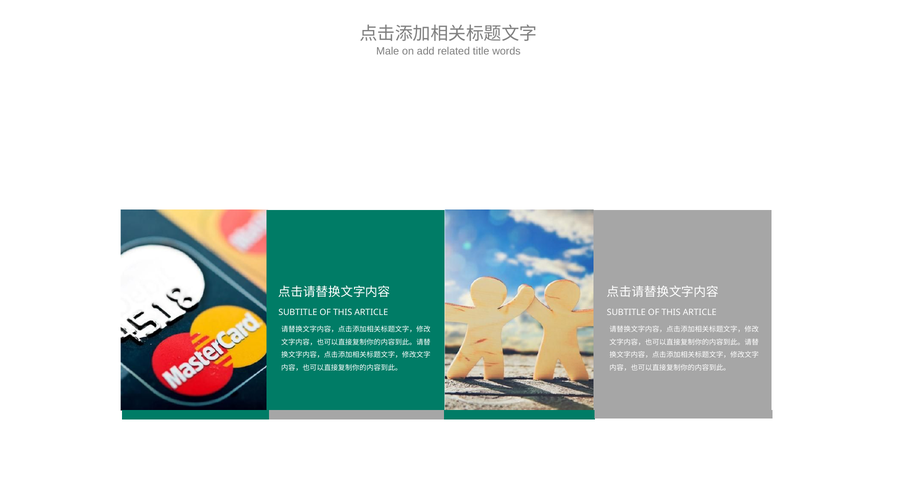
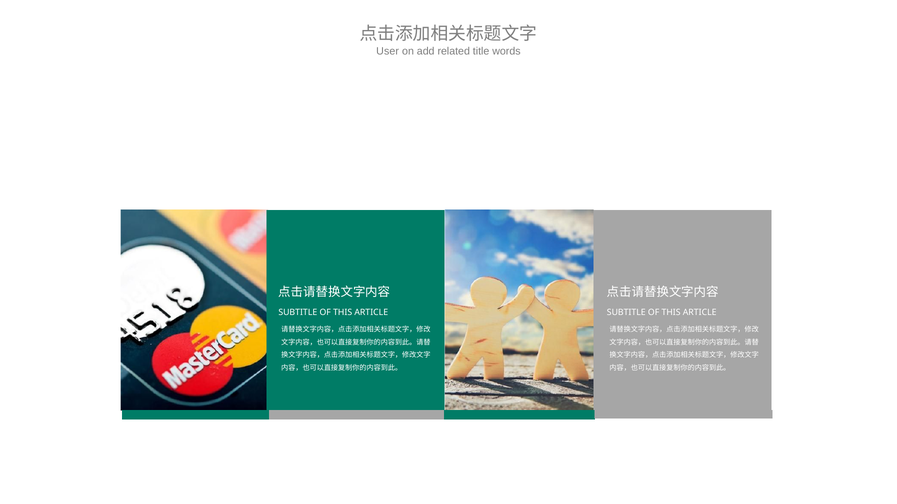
Male: Male -> User
